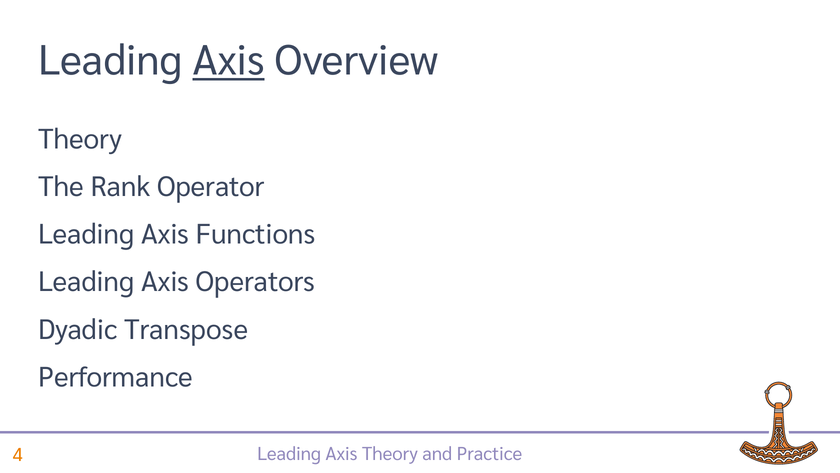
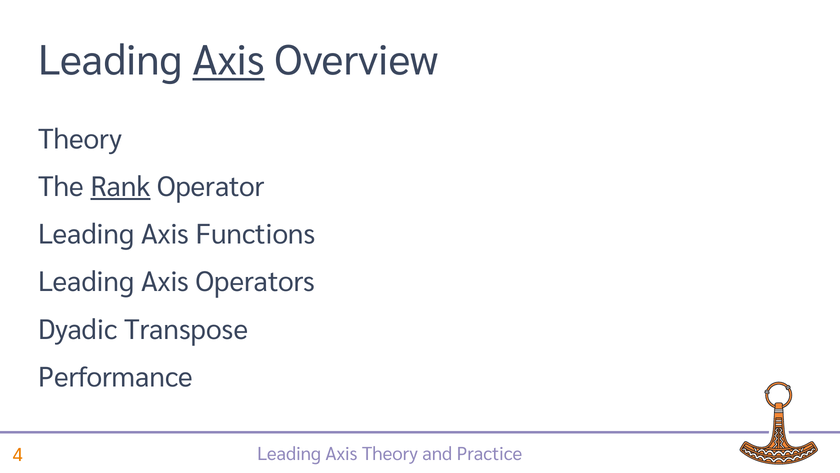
Rank underline: none -> present
